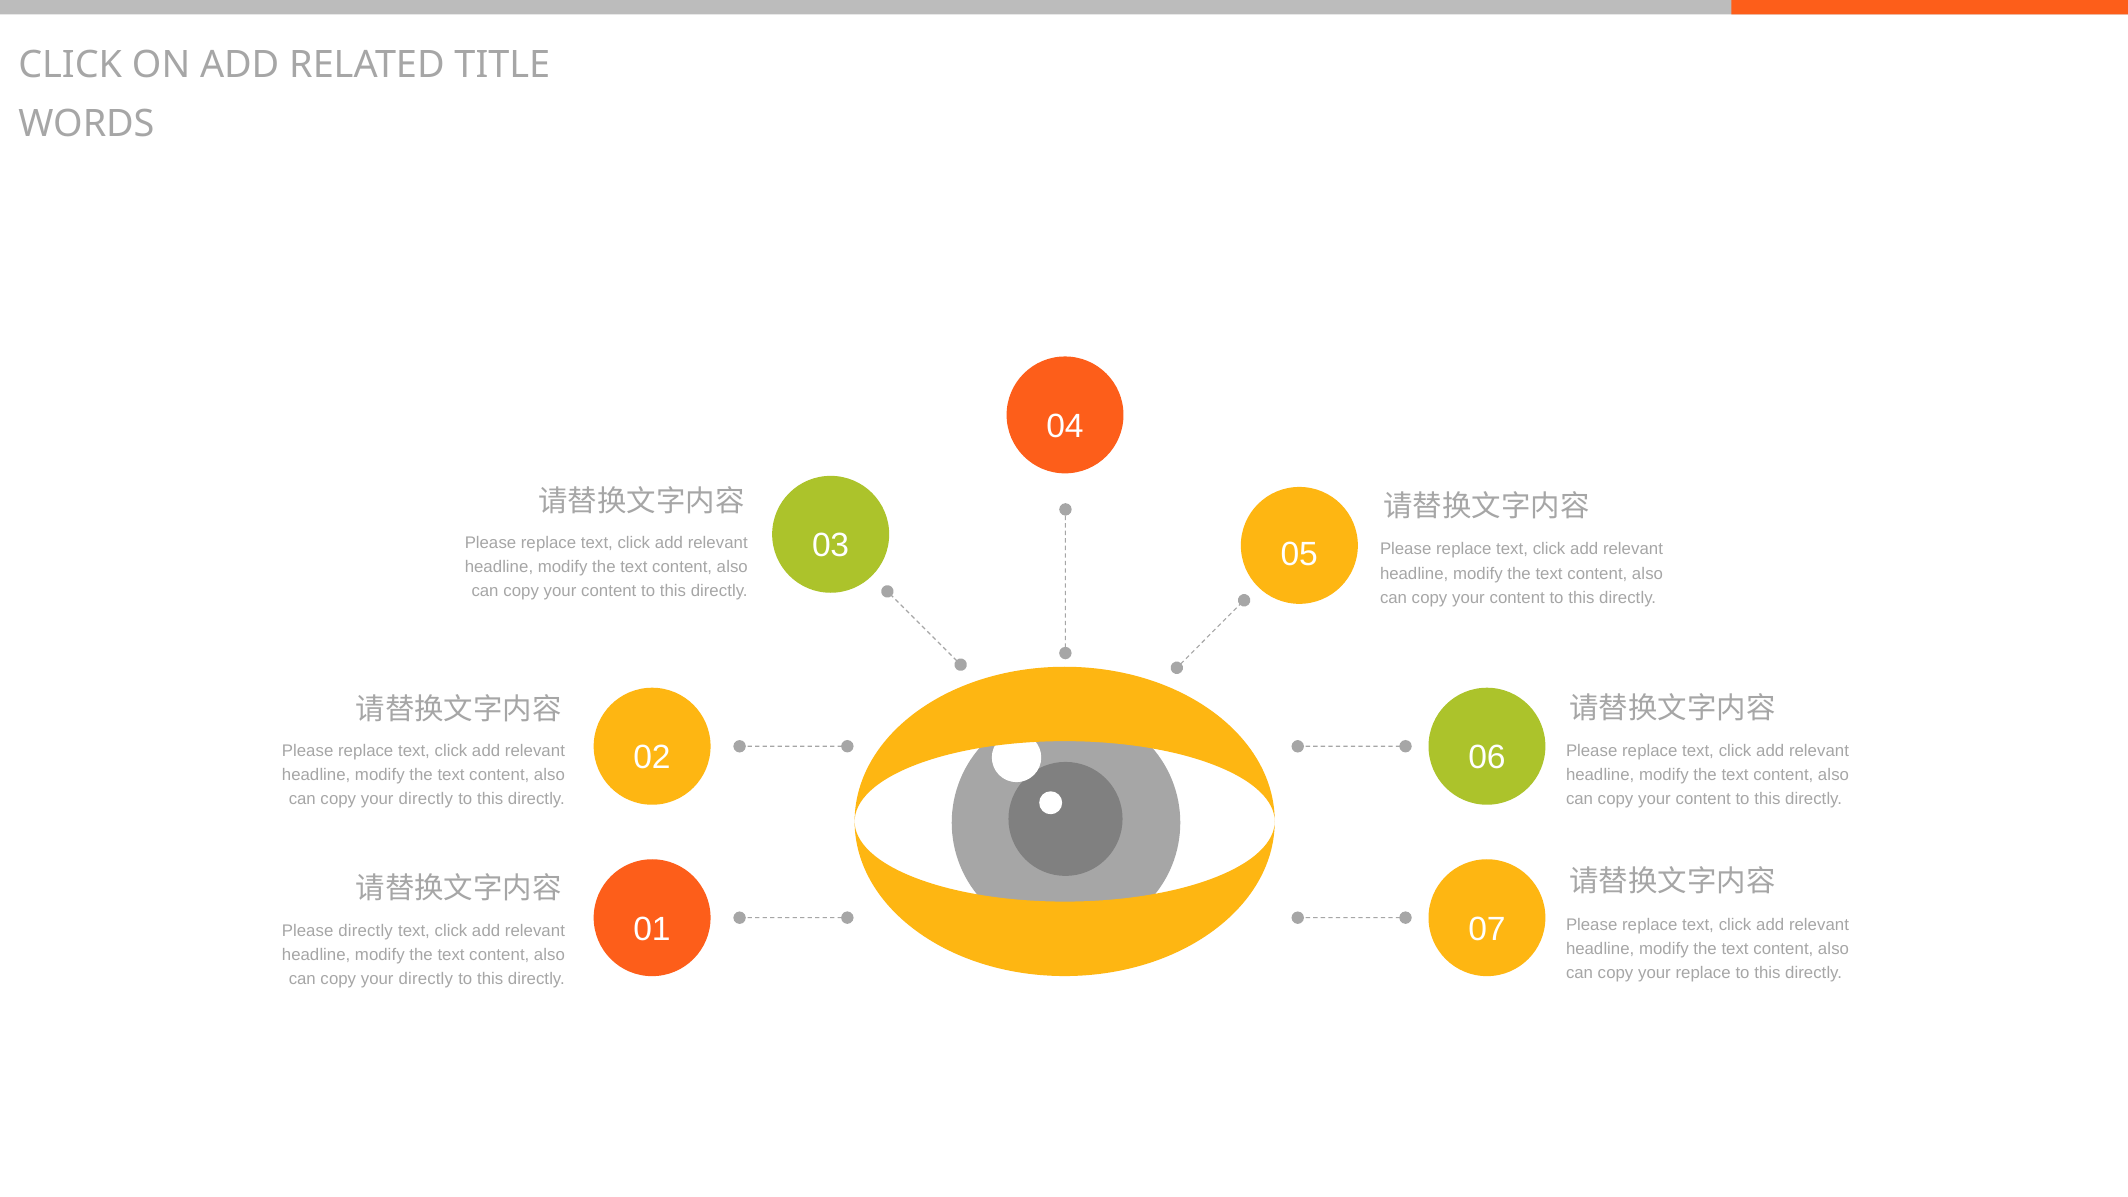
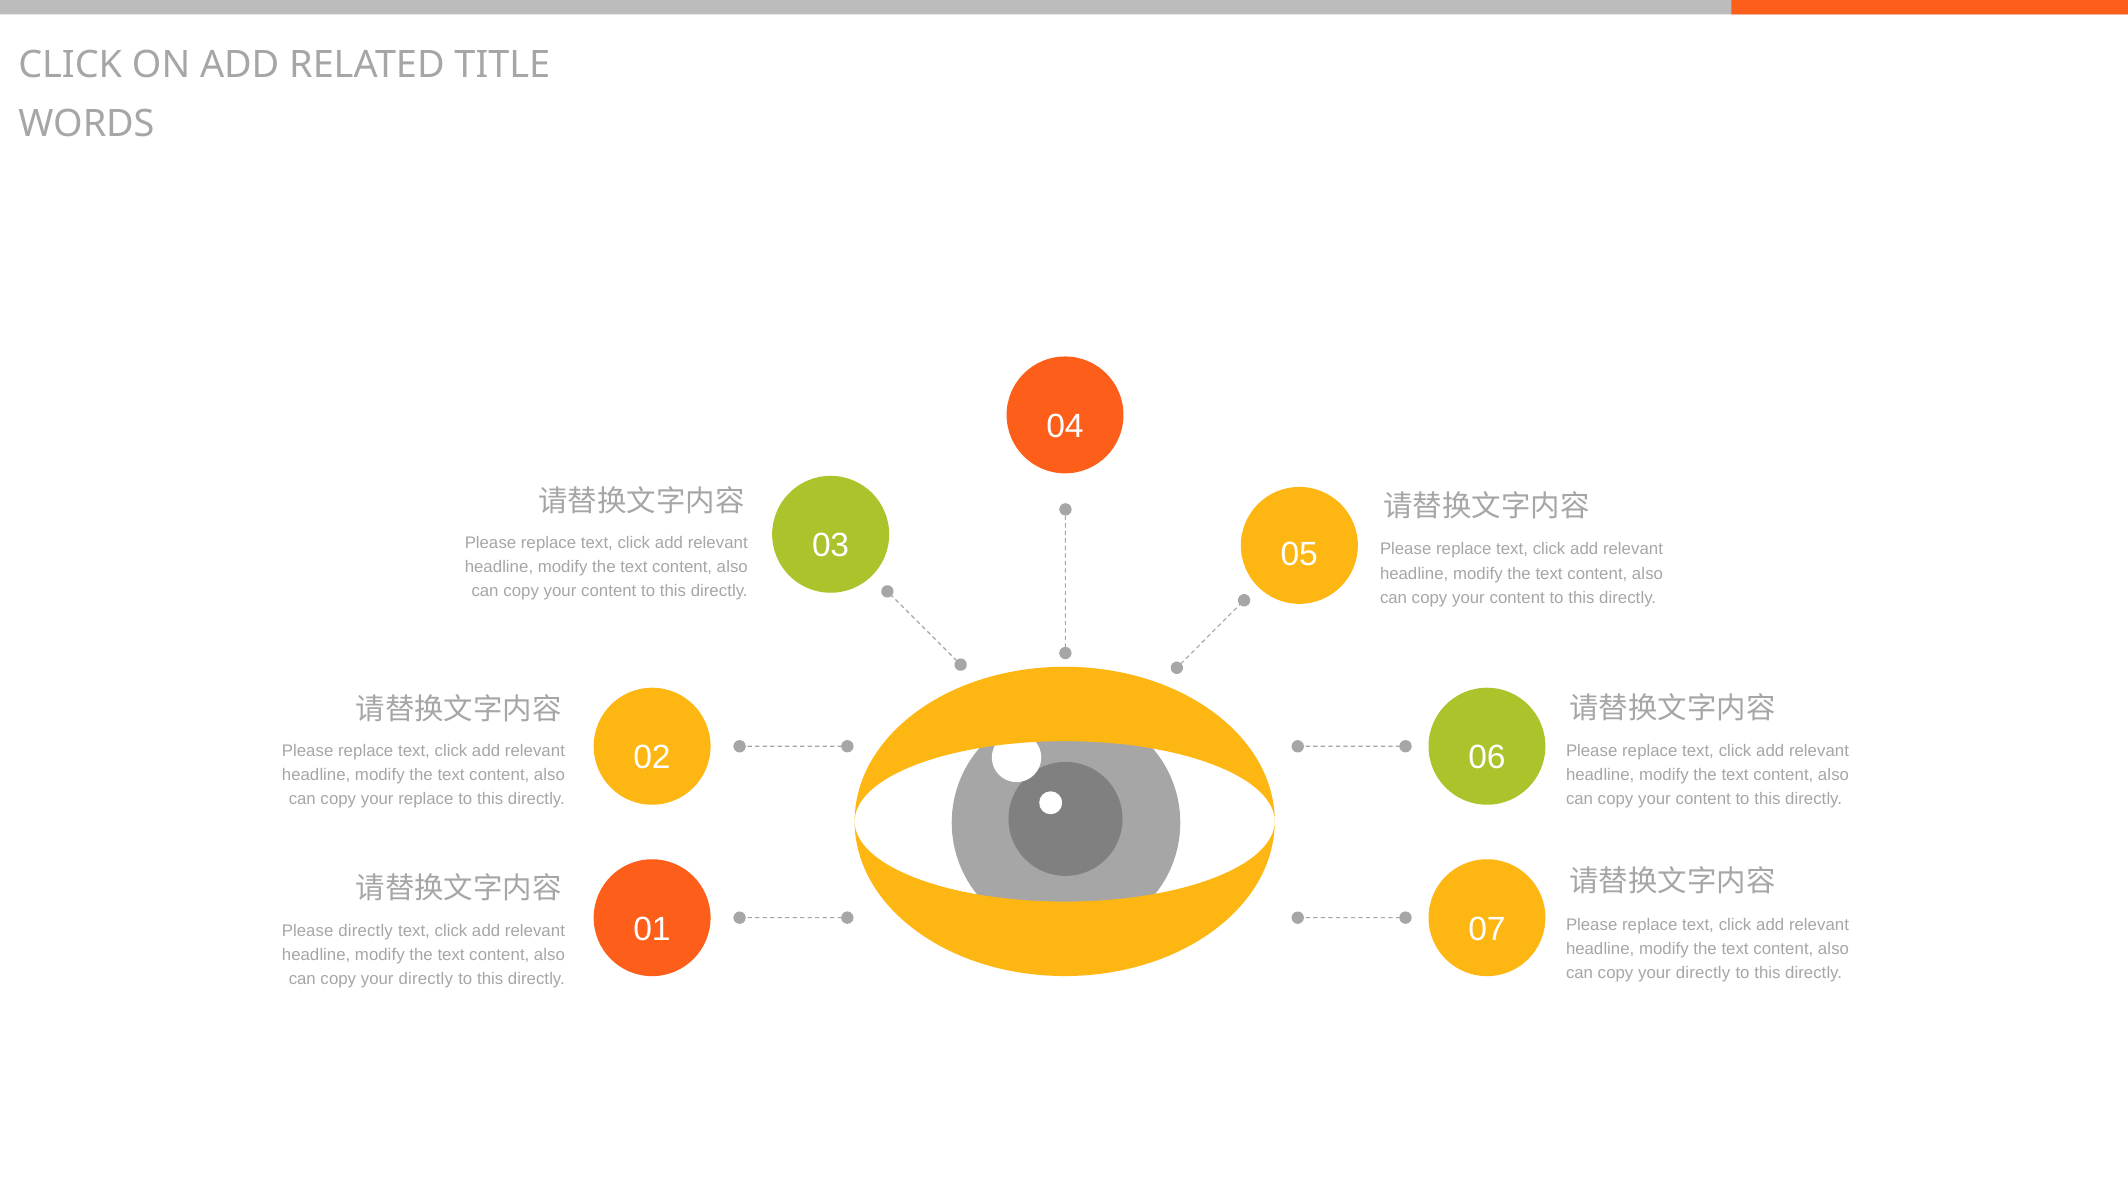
directly at (426, 799): directly -> replace
replace at (1703, 973): replace -> directly
